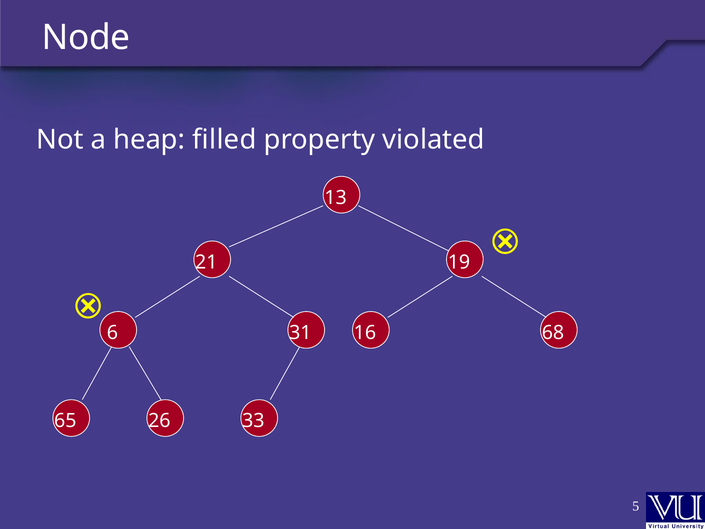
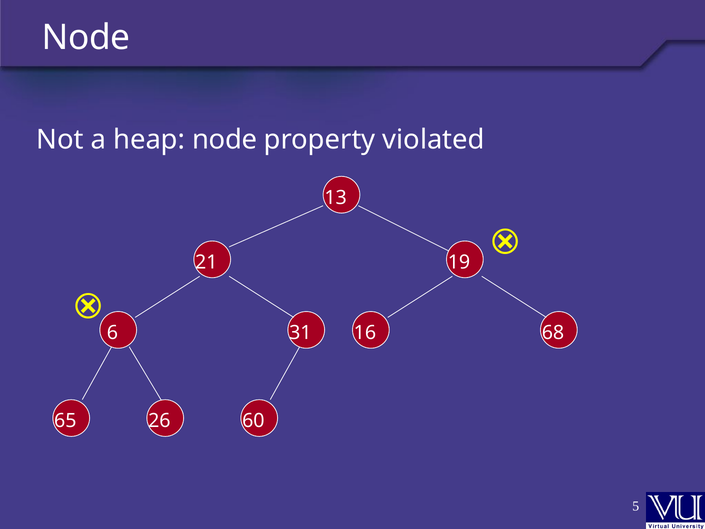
heap filled: filled -> node
33: 33 -> 60
